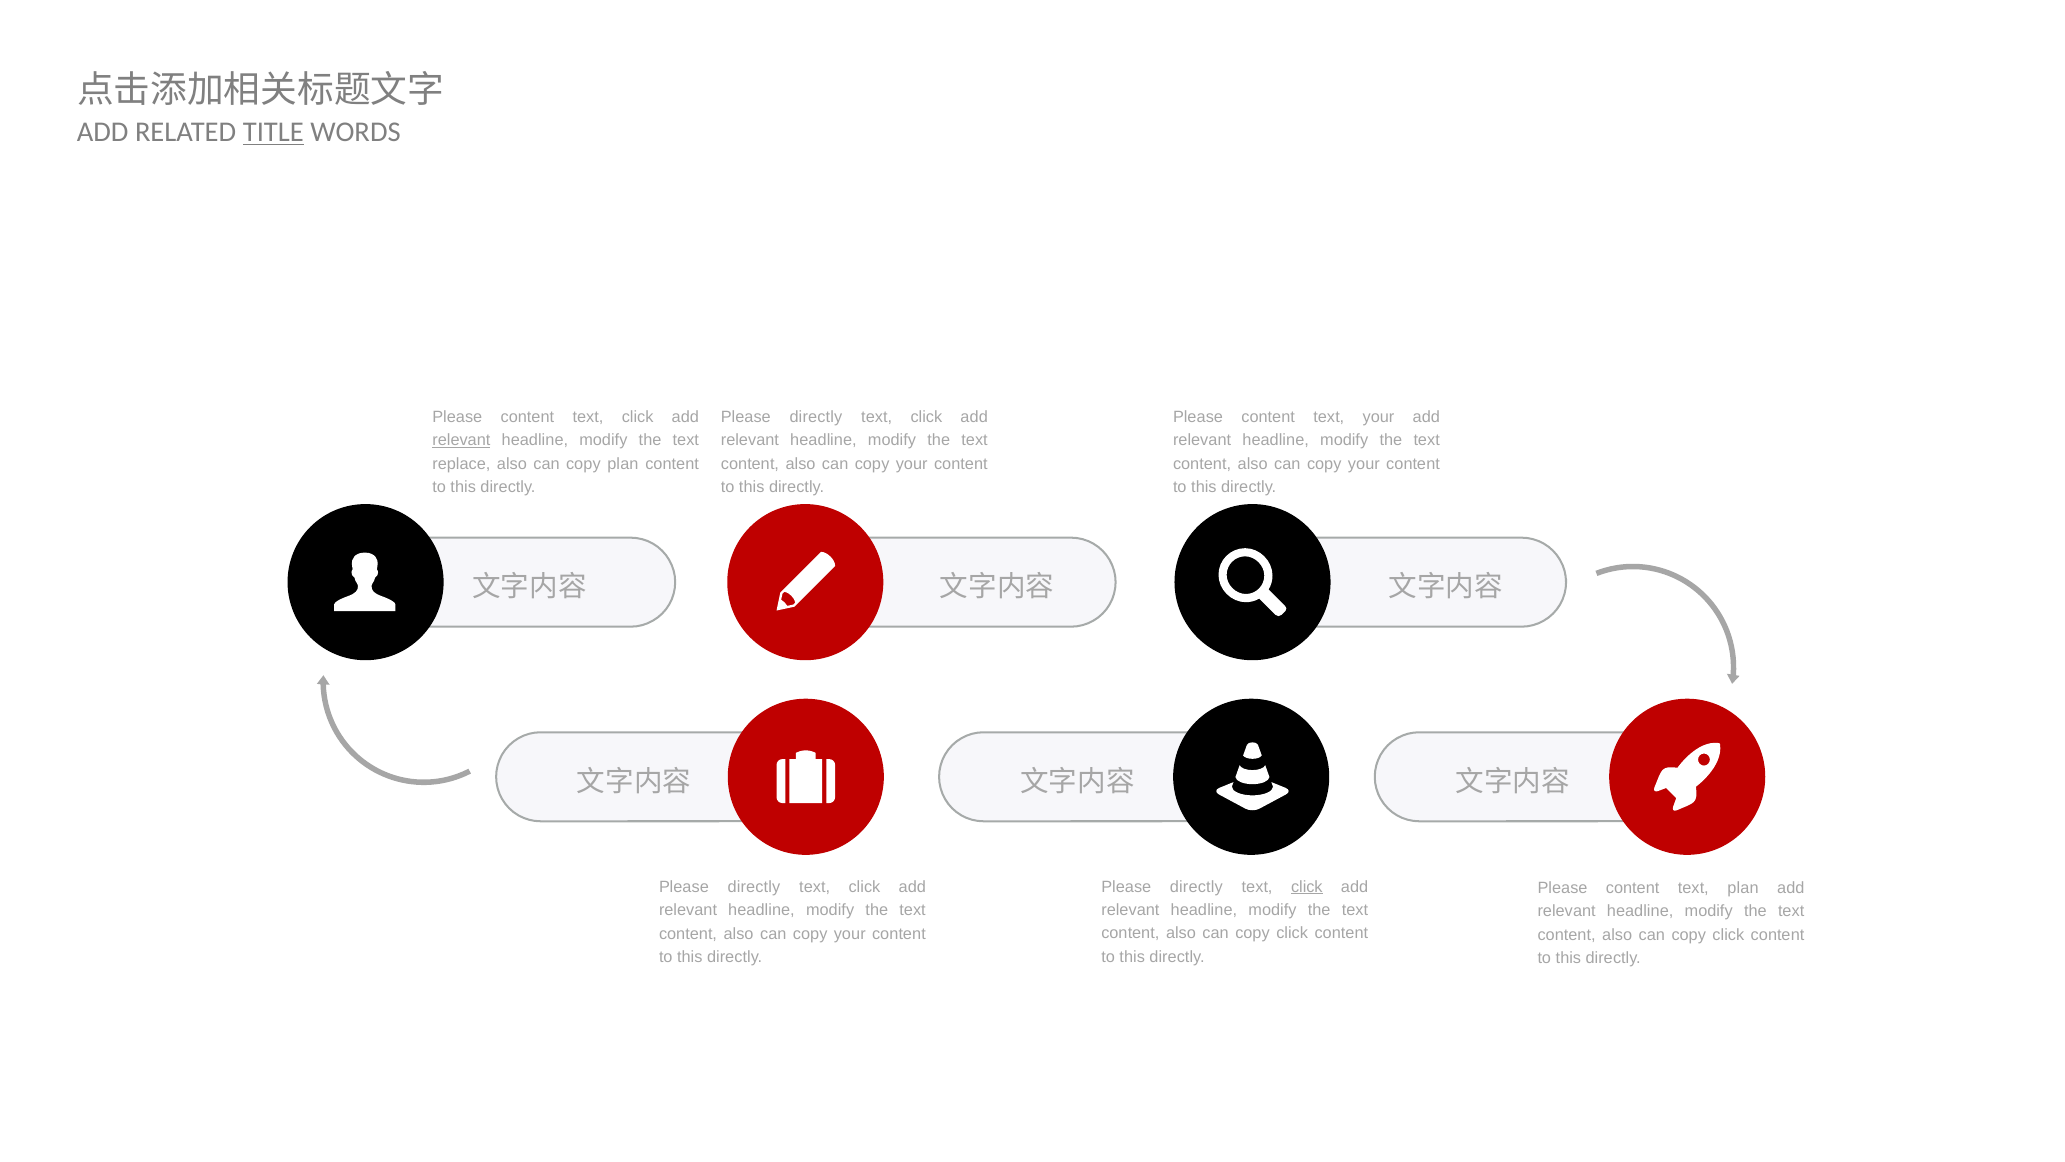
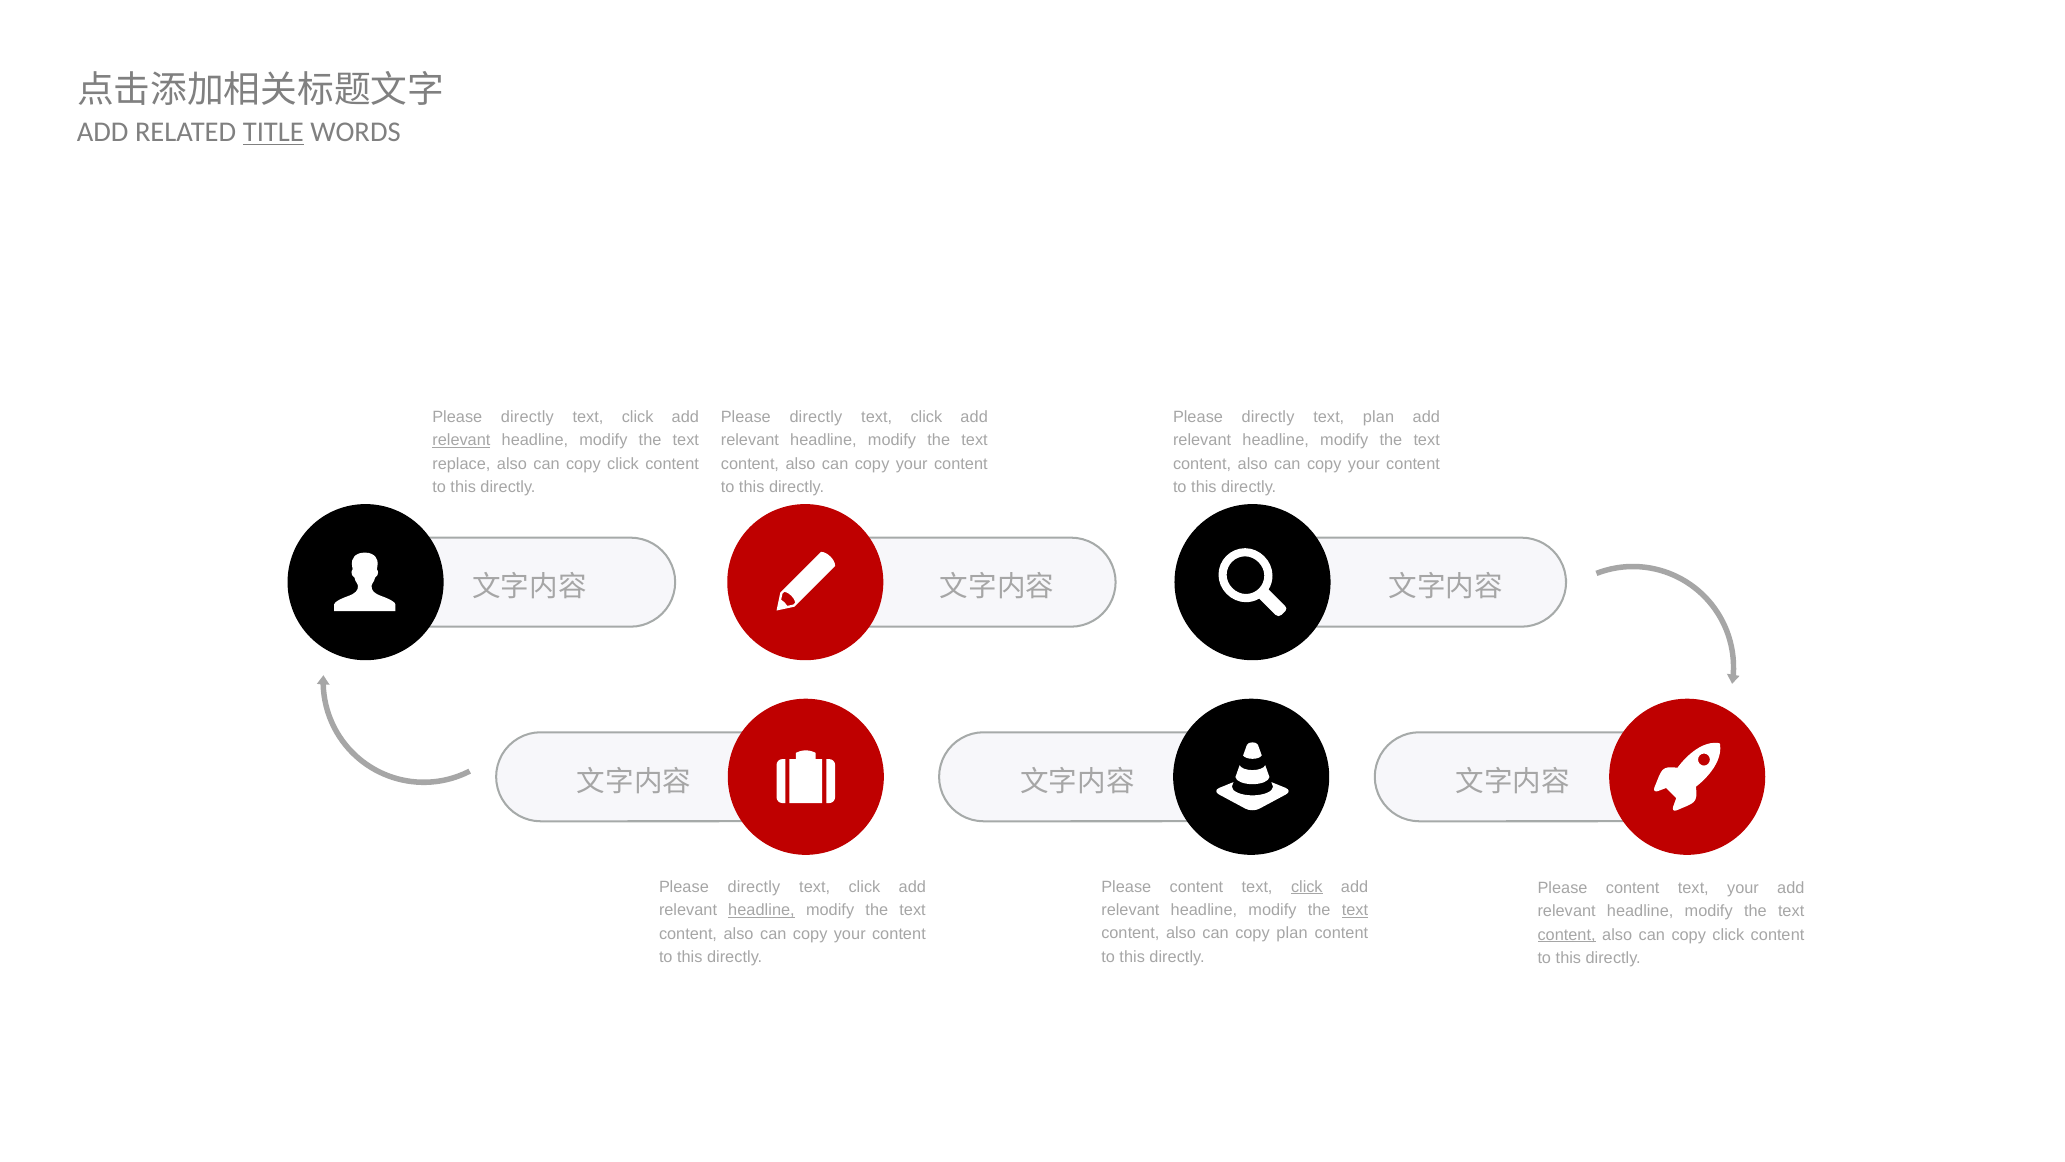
content at (1268, 417): content -> directly
text your: your -> plan
content at (527, 417): content -> directly
plan at (623, 464): plan -> click
directly at (1196, 886): directly -> content
text plan: plan -> your
text at (1355, 910) underline: none -> present
headline at (761, 910) underline: none -> present
click at (1292, 933): click -> plan
content at (1567, 934) underline: none -> present
